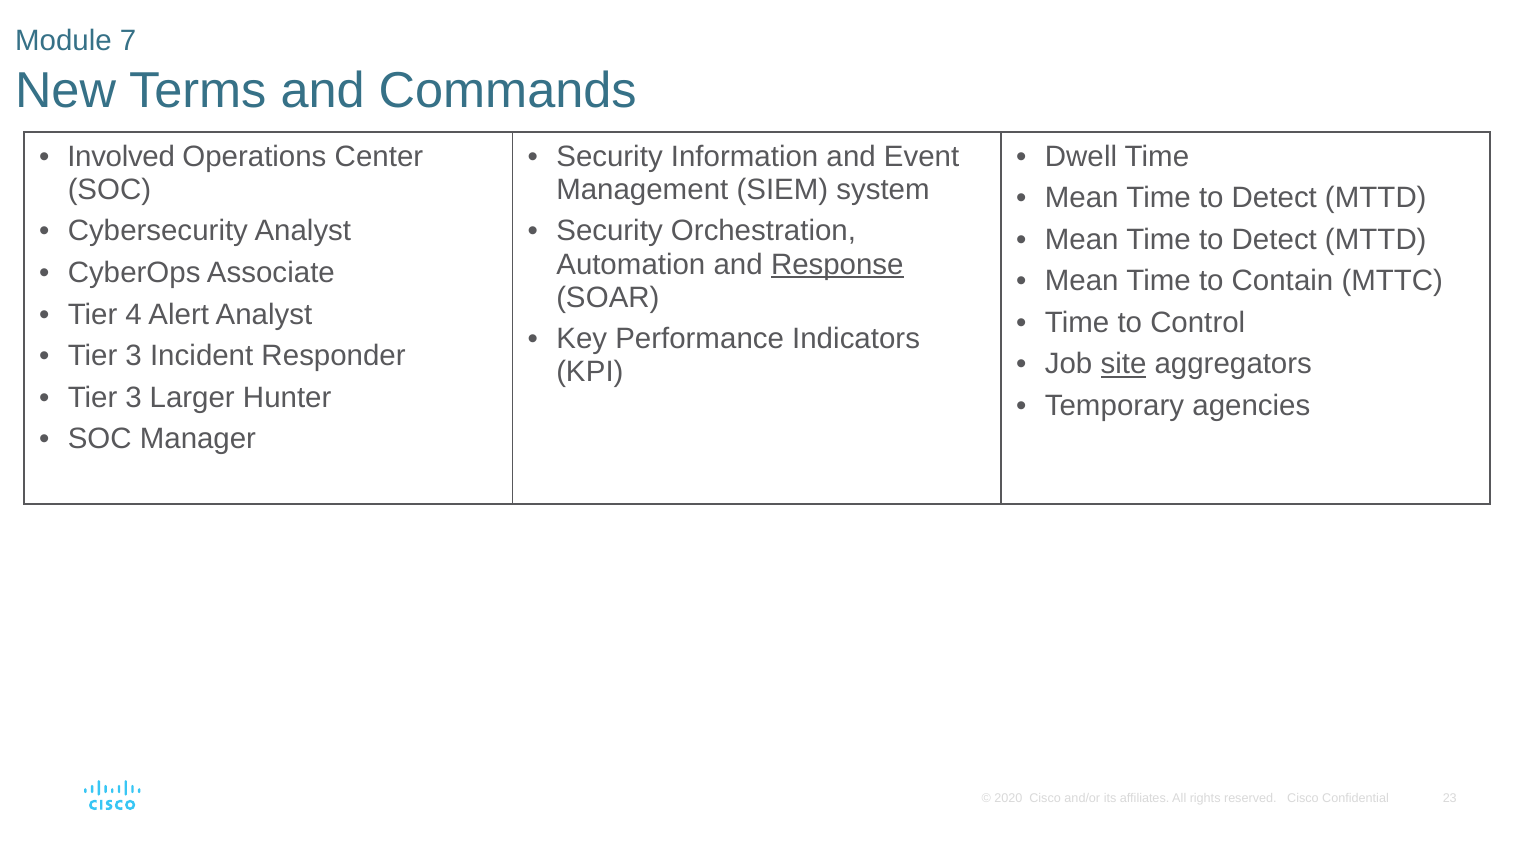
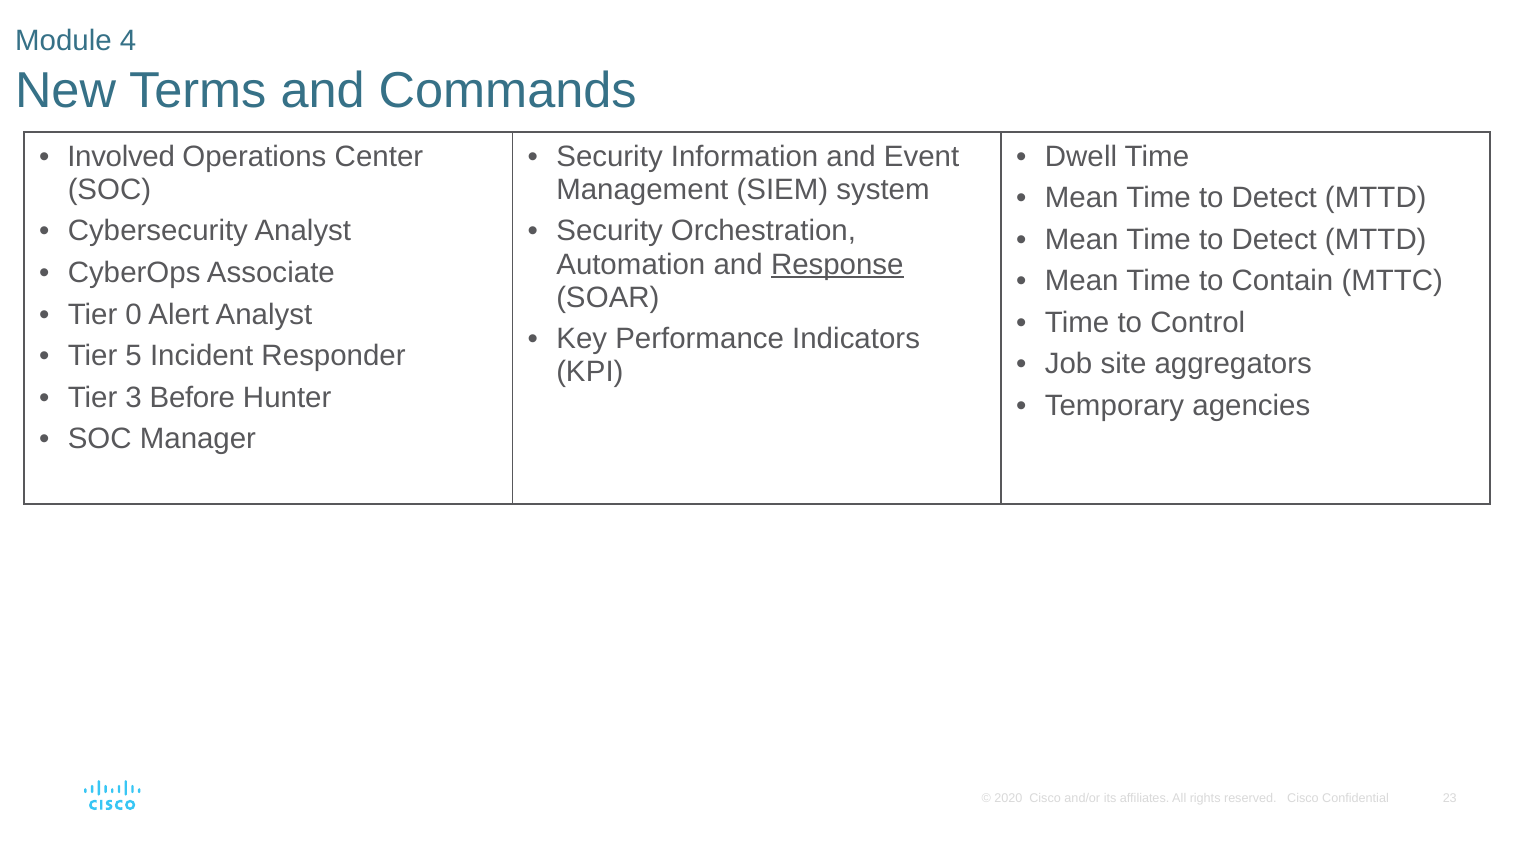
7: 7 -> 4
4: 4 -> 0
3 at (134, 356): 3 -> 5
site underline: present -> none
Larger: Larger -> Before
